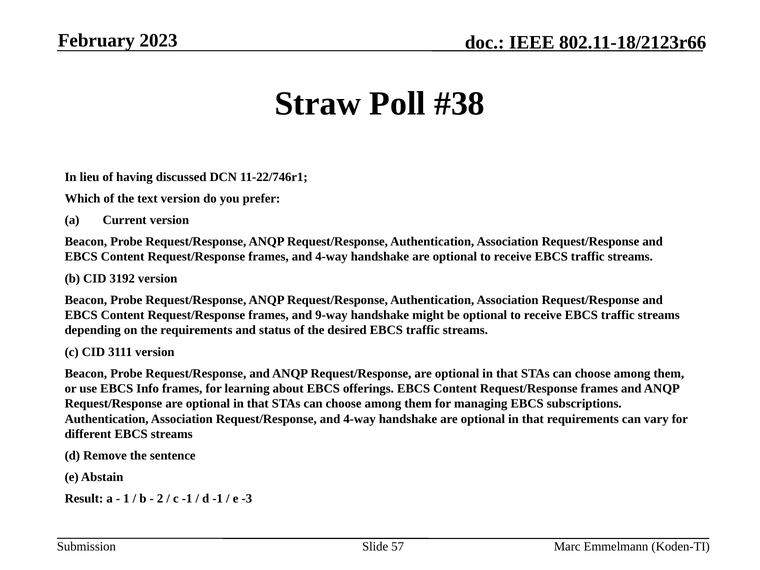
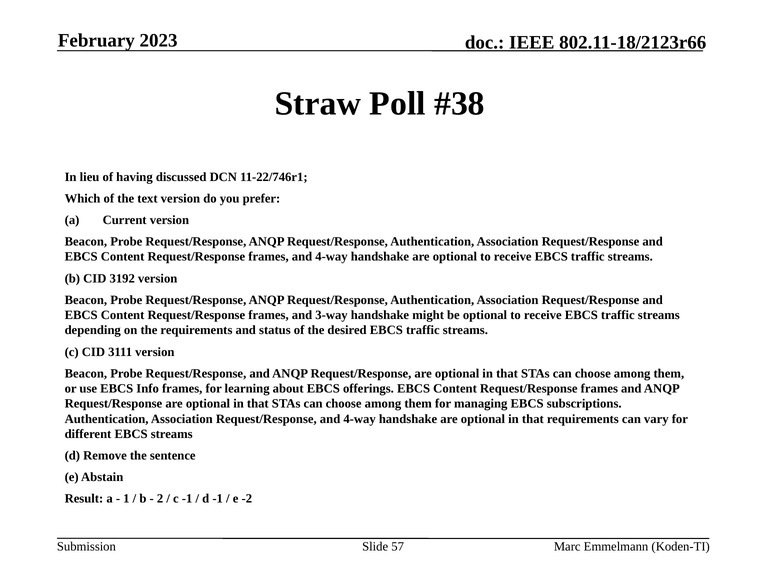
9-way: 9-way -> 3-way
-3: -3 -> -2
